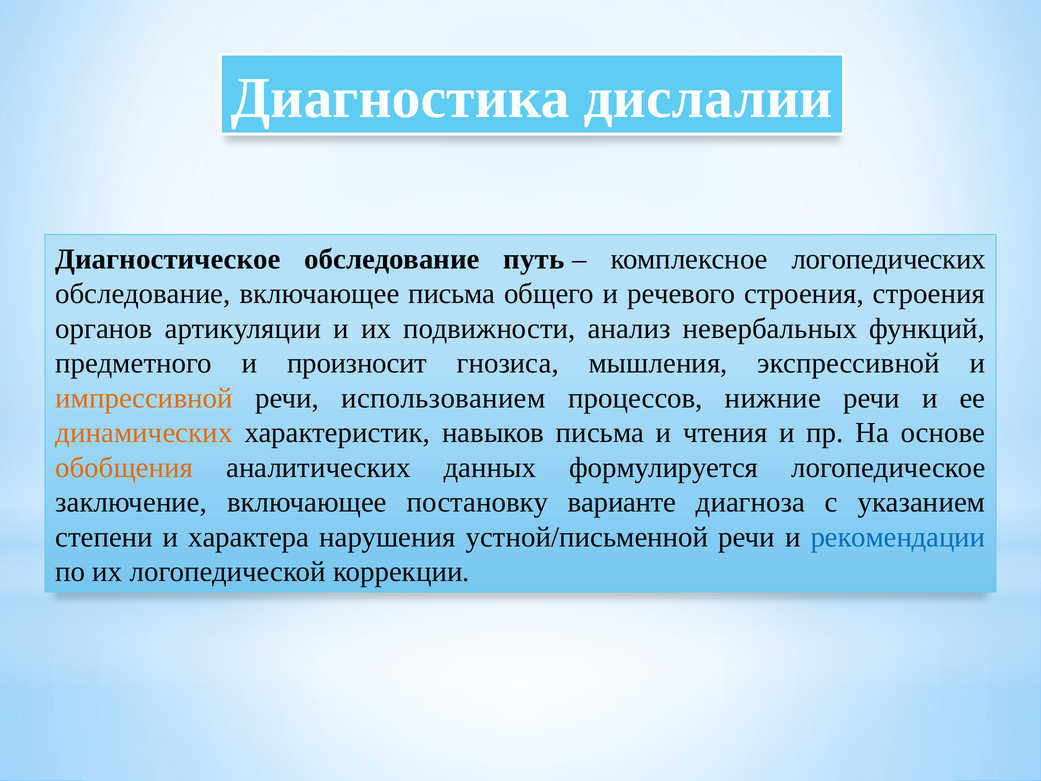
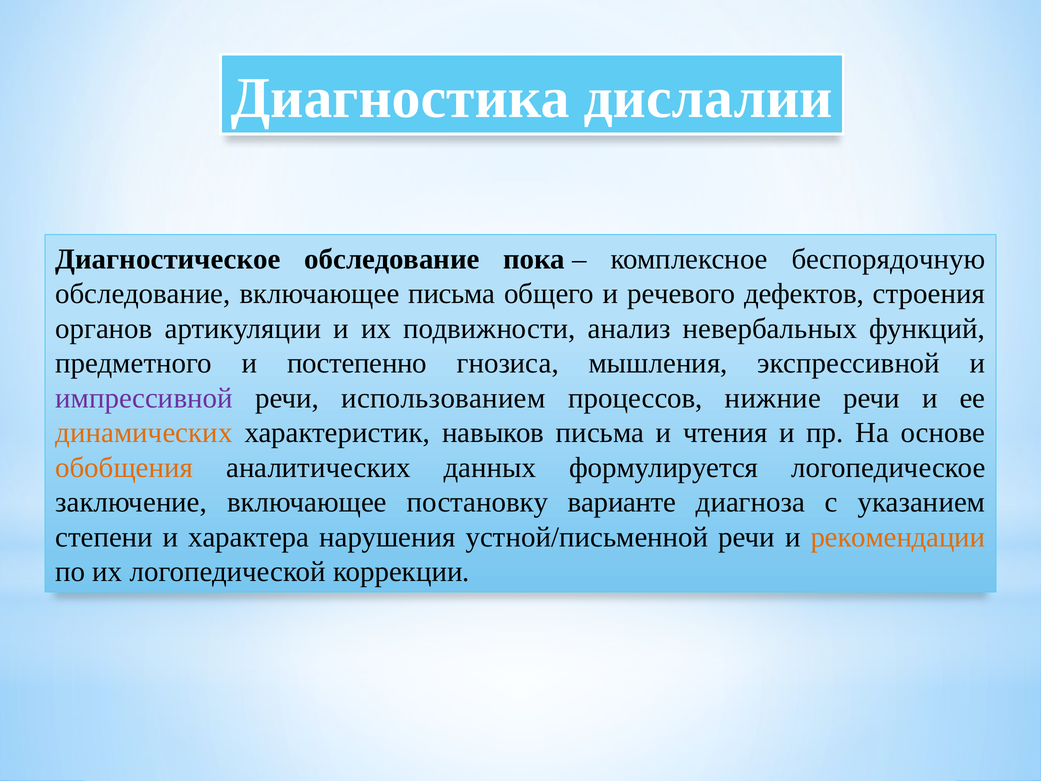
путь: путь -> пока
логопедических: логопедических -> беспорядочную
речевого строения: строения -> дефектов
произносит: произносит -> постепенно
импрессивной colour: orange -> purple
рекомендации colour: blue -> orange
